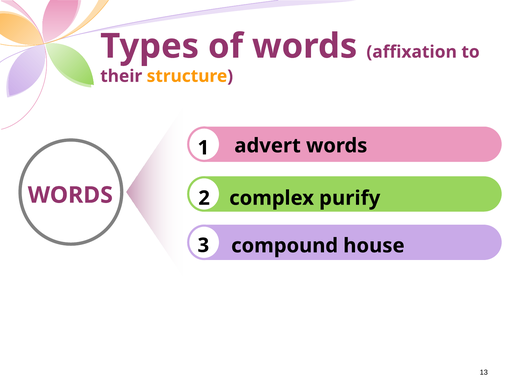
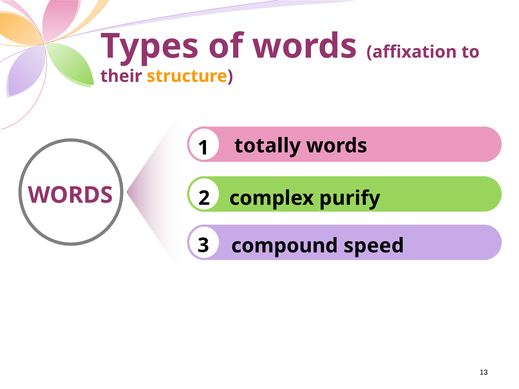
advert: advert -> totally
house: house -> speed
